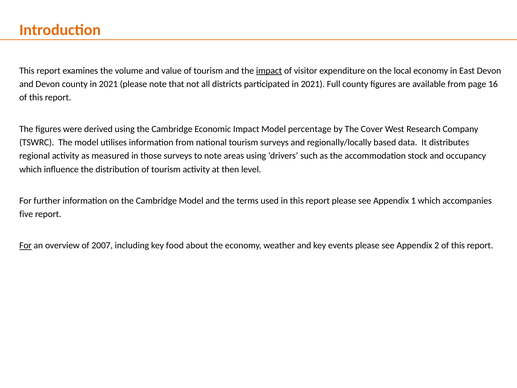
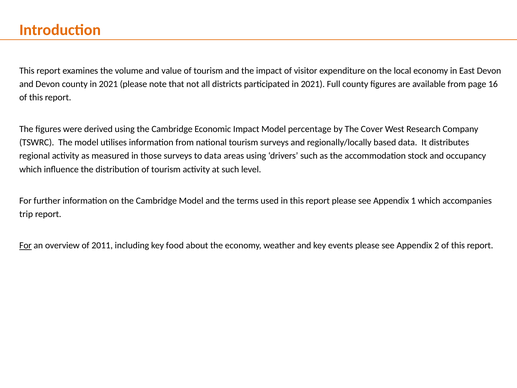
impact at (269, 71) underline: present -> none
to note: note -> data
at then: then -> such
five: five -> trip
2007: 2007 -> 2011
